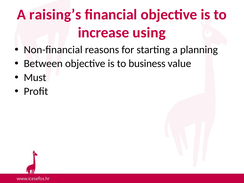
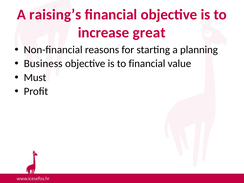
using: using -> great
Between: Between -> Business
to business: business -> financial
